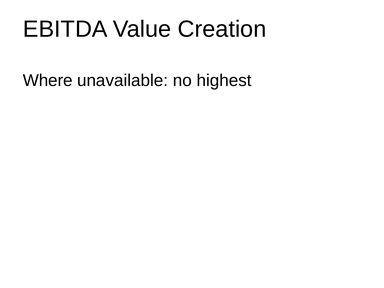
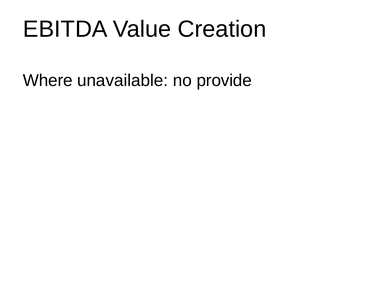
highest: highest -> provide
